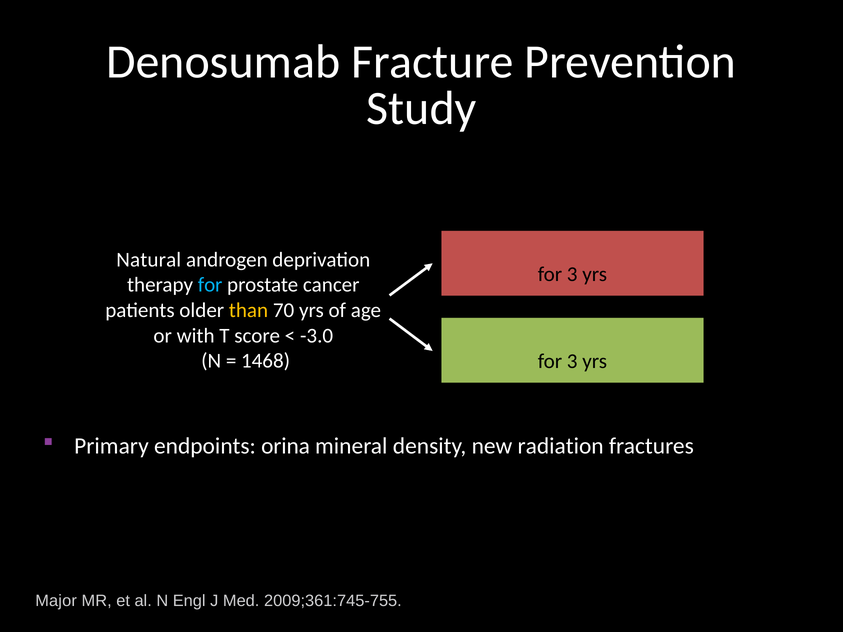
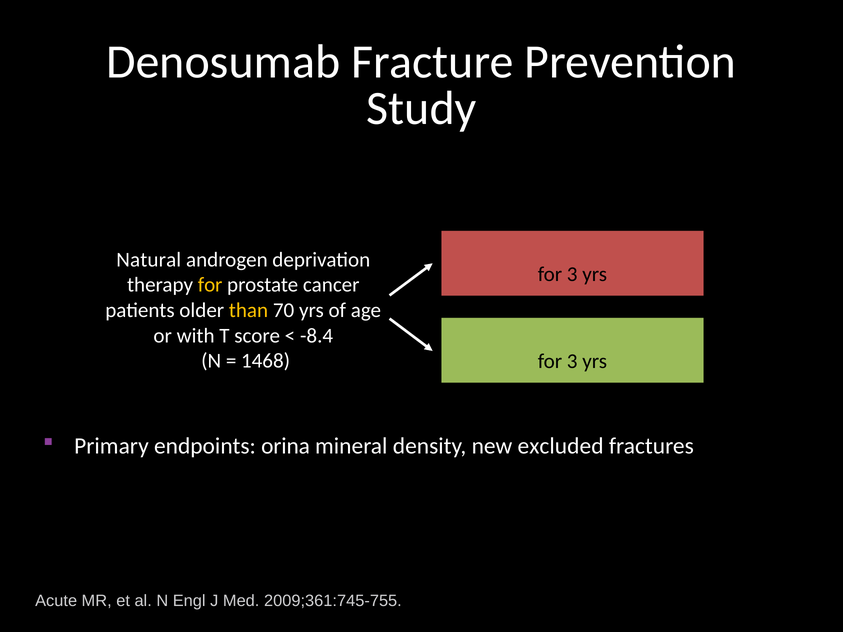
for at (210, 285) colour: light blue -> yellow
-3.0: -3.0 -> -8.4
radiation: radiation -> excluded
Major: Major -> Acute
